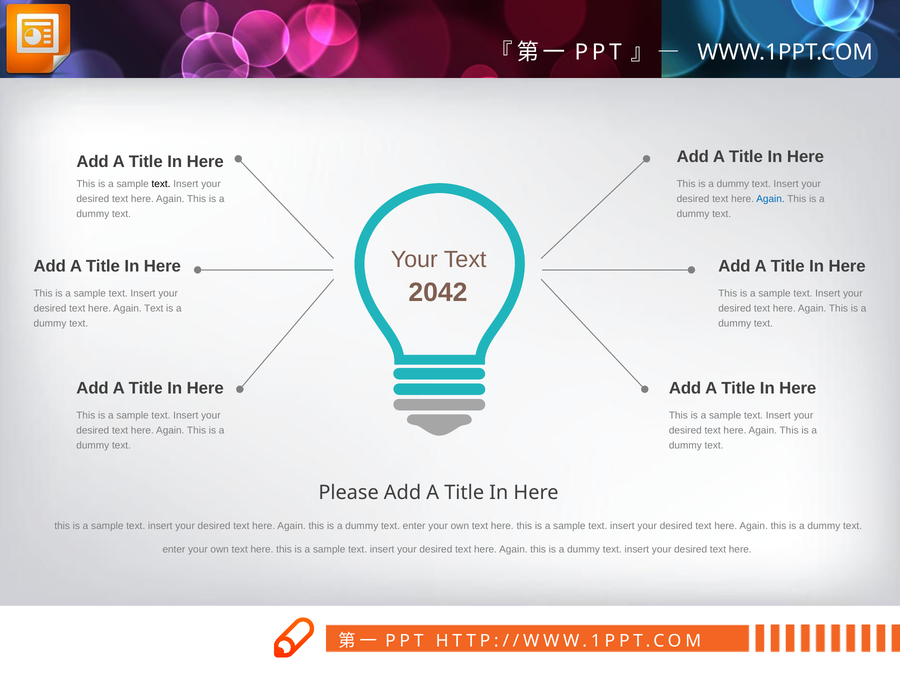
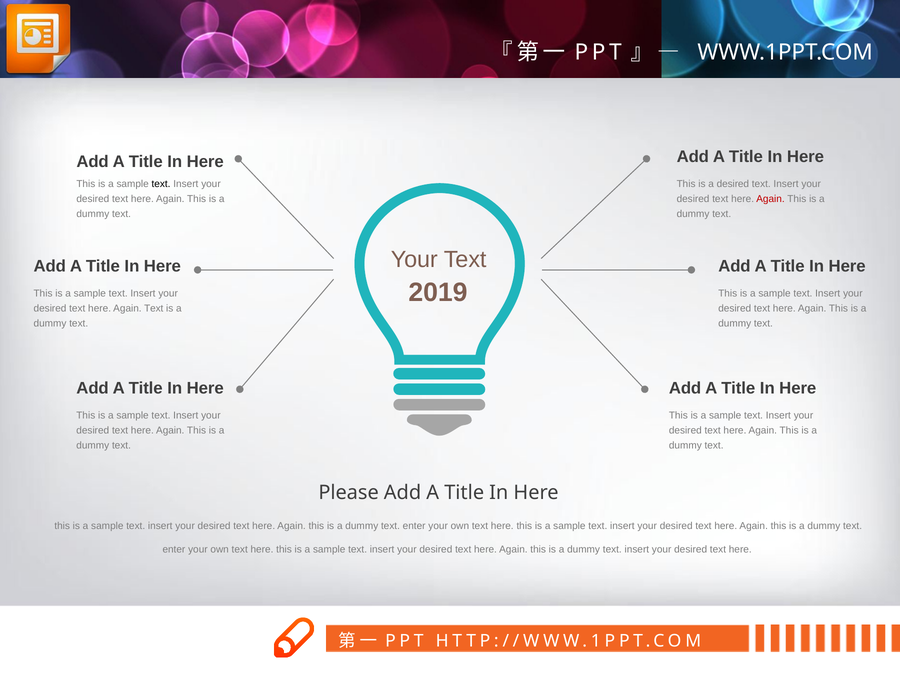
dummy at (733, 184): dummy -> desired
Again at (770, 199) colour: blue -> red
2042: 2042 -> 2019
